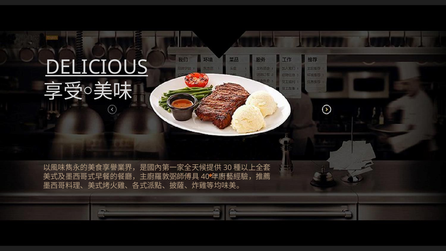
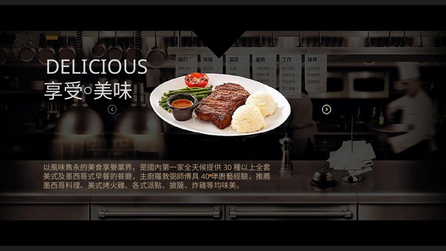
DELICIOUS underline: present -> none
